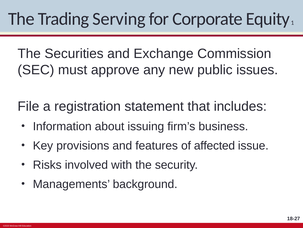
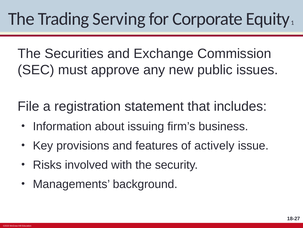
affected: affected -> actively
